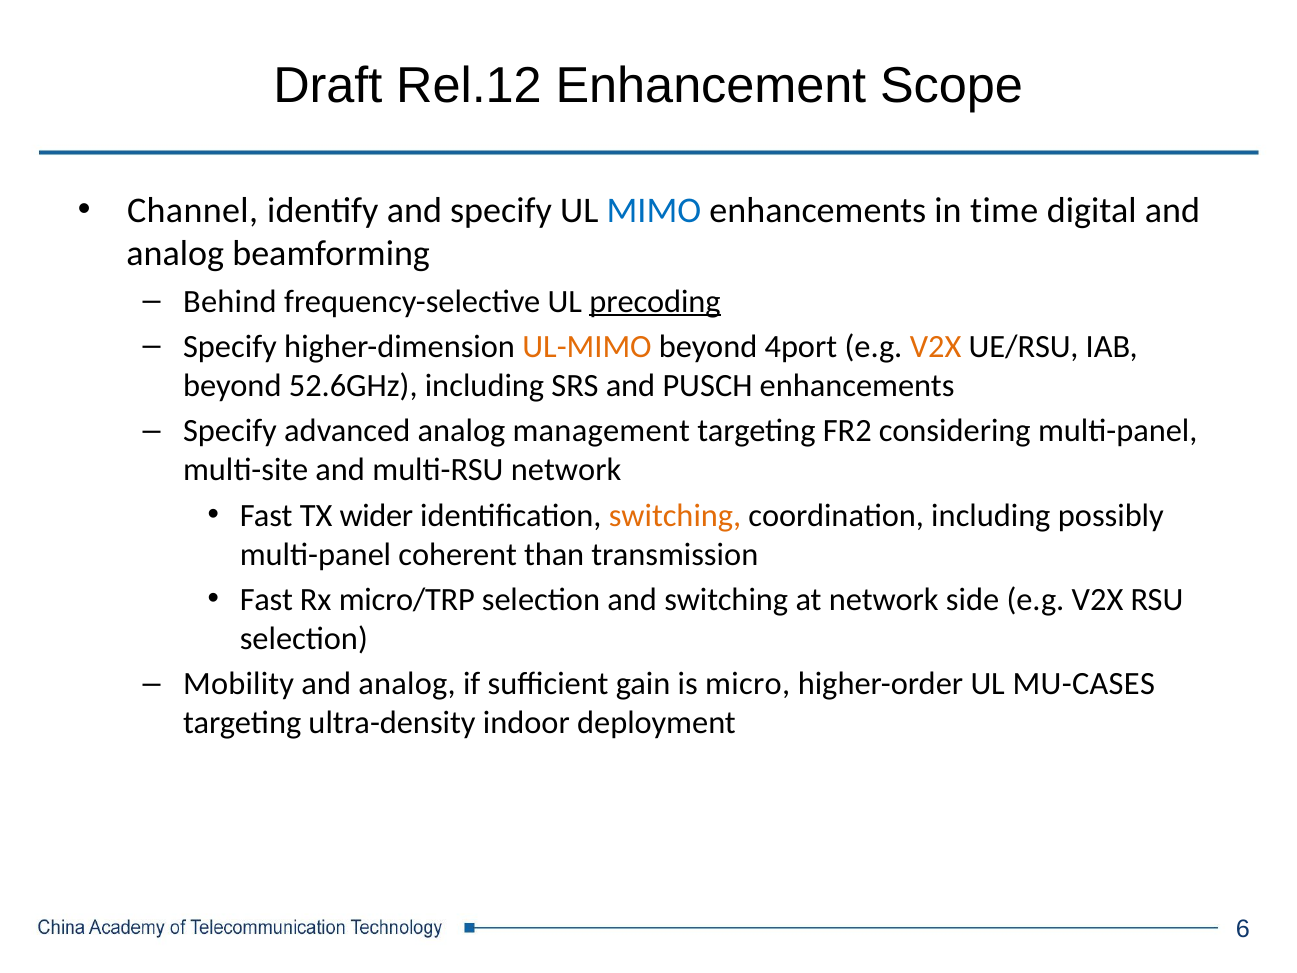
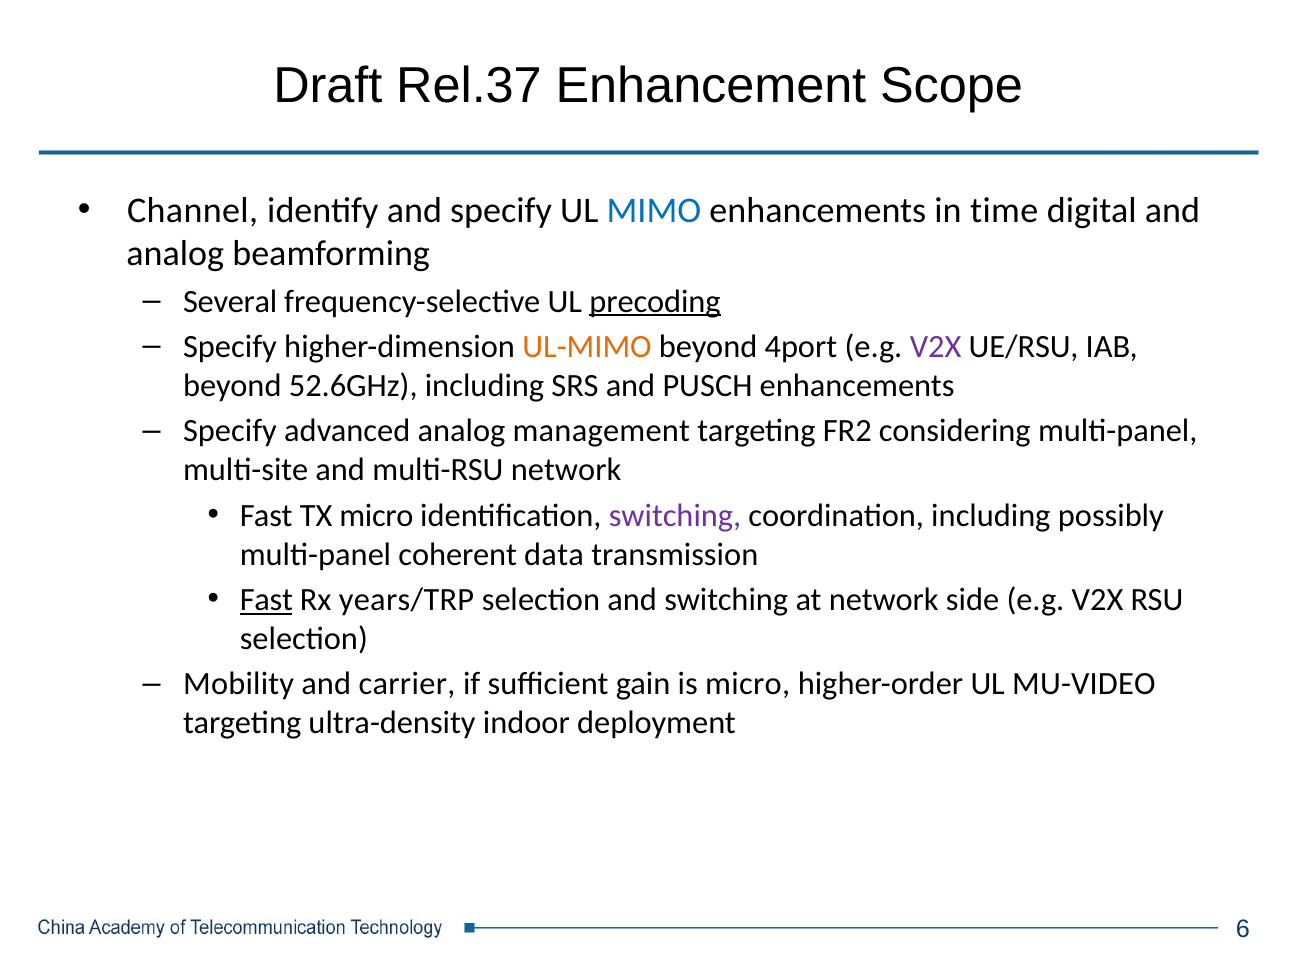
Rel.12: Rel.12 -> Rel.37
Behind: Behind -> Several
V2X at (936, 347) colour: orange -> purple
TX wider: wider -> micro
switching at (675, 515) colour: orange -> purple
than: than -> data
Fast at (266, 600) underline: none -> present
micro/TRP: micro/TRP -> years/TRP
analog at (407, 684): analog -> carrier
MU-CASES: MU-CASES -> MU-VIDEO
